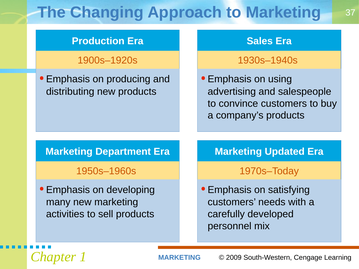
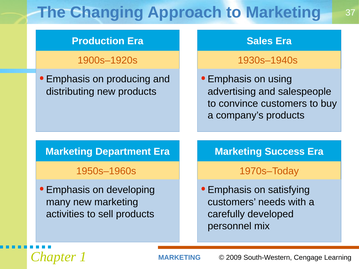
Updated: Updated -> Success
